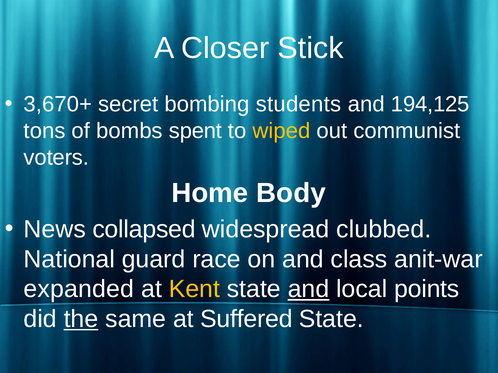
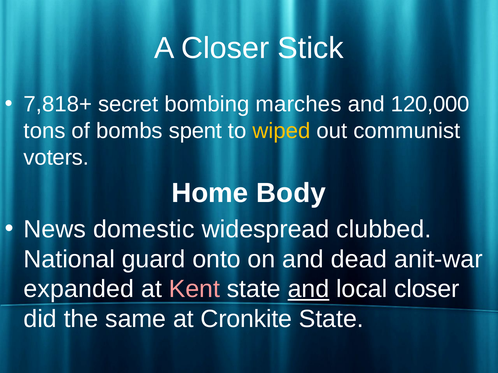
3,670+: 3,670+ -> 7,818+
students: students -> marches
194,125: 194,125 -> 120,000
collapsed: collapsed -> domestic
race: race -> onto
class: class -> dead
Kent colour: yellow -> pink
local points: points -> closer
the underline: present -> none
Suffered: Suffered -> Cronkite
